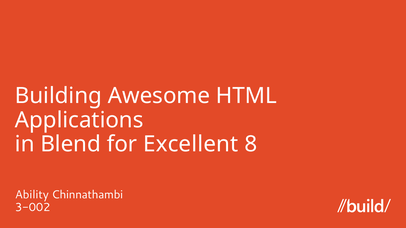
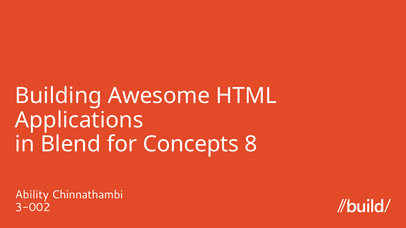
Excellent: Excellent -> Concepts
